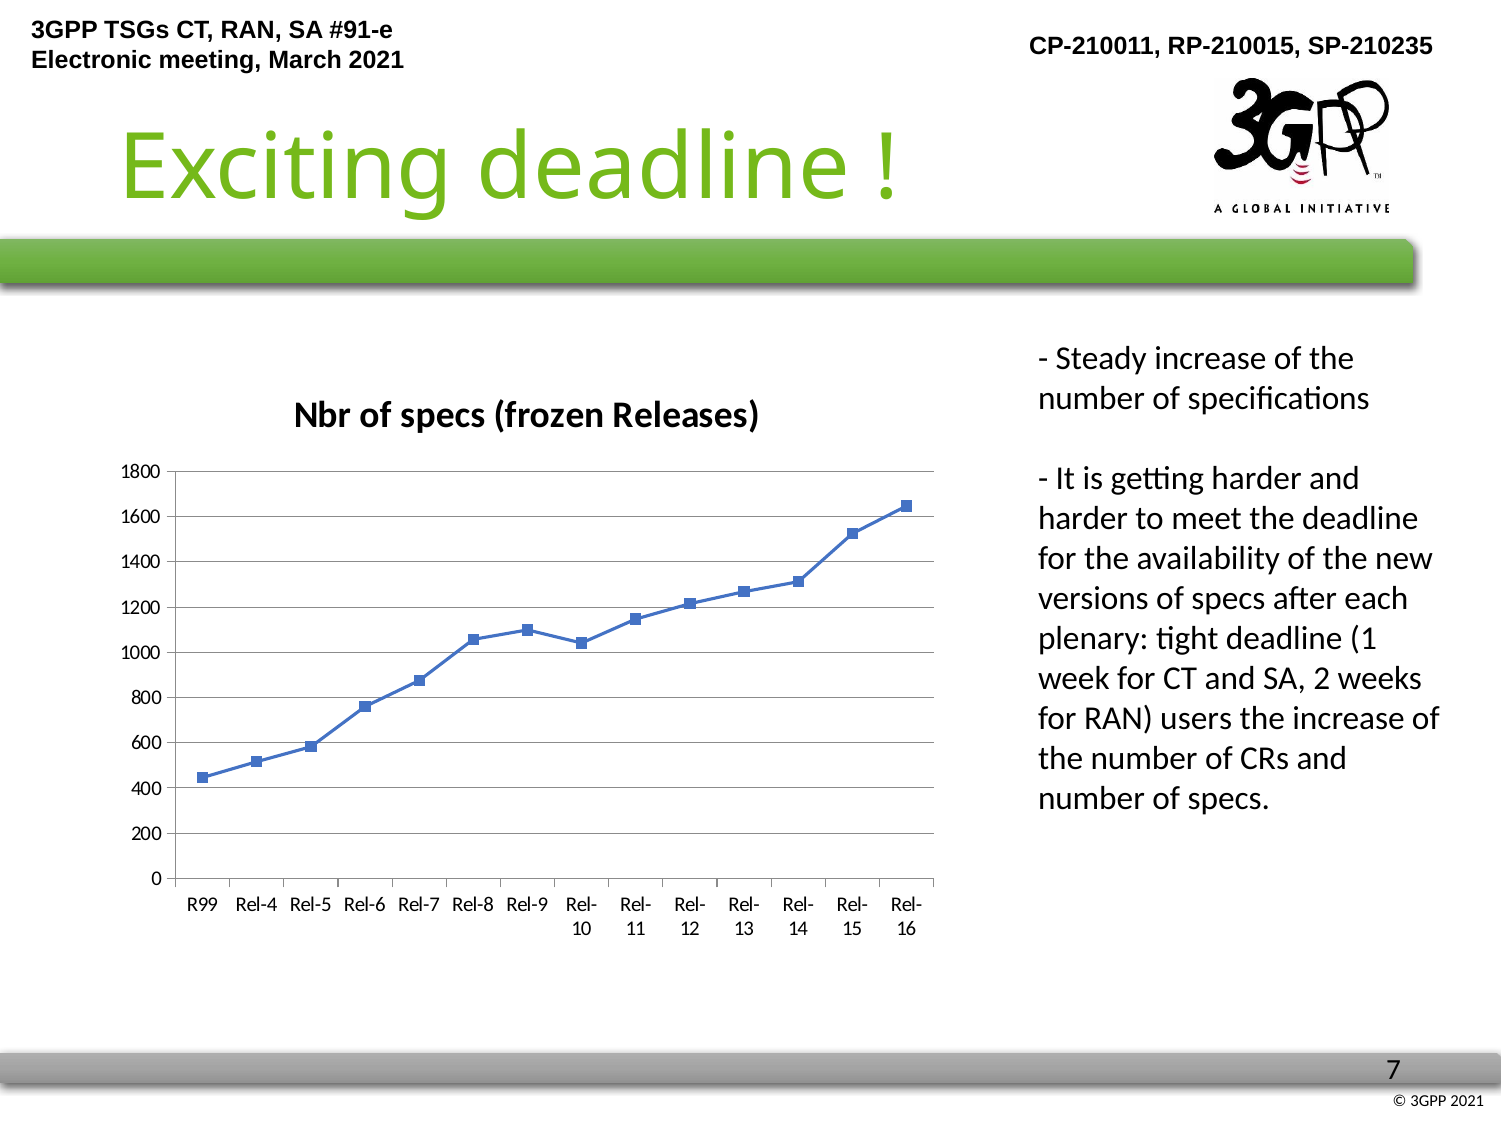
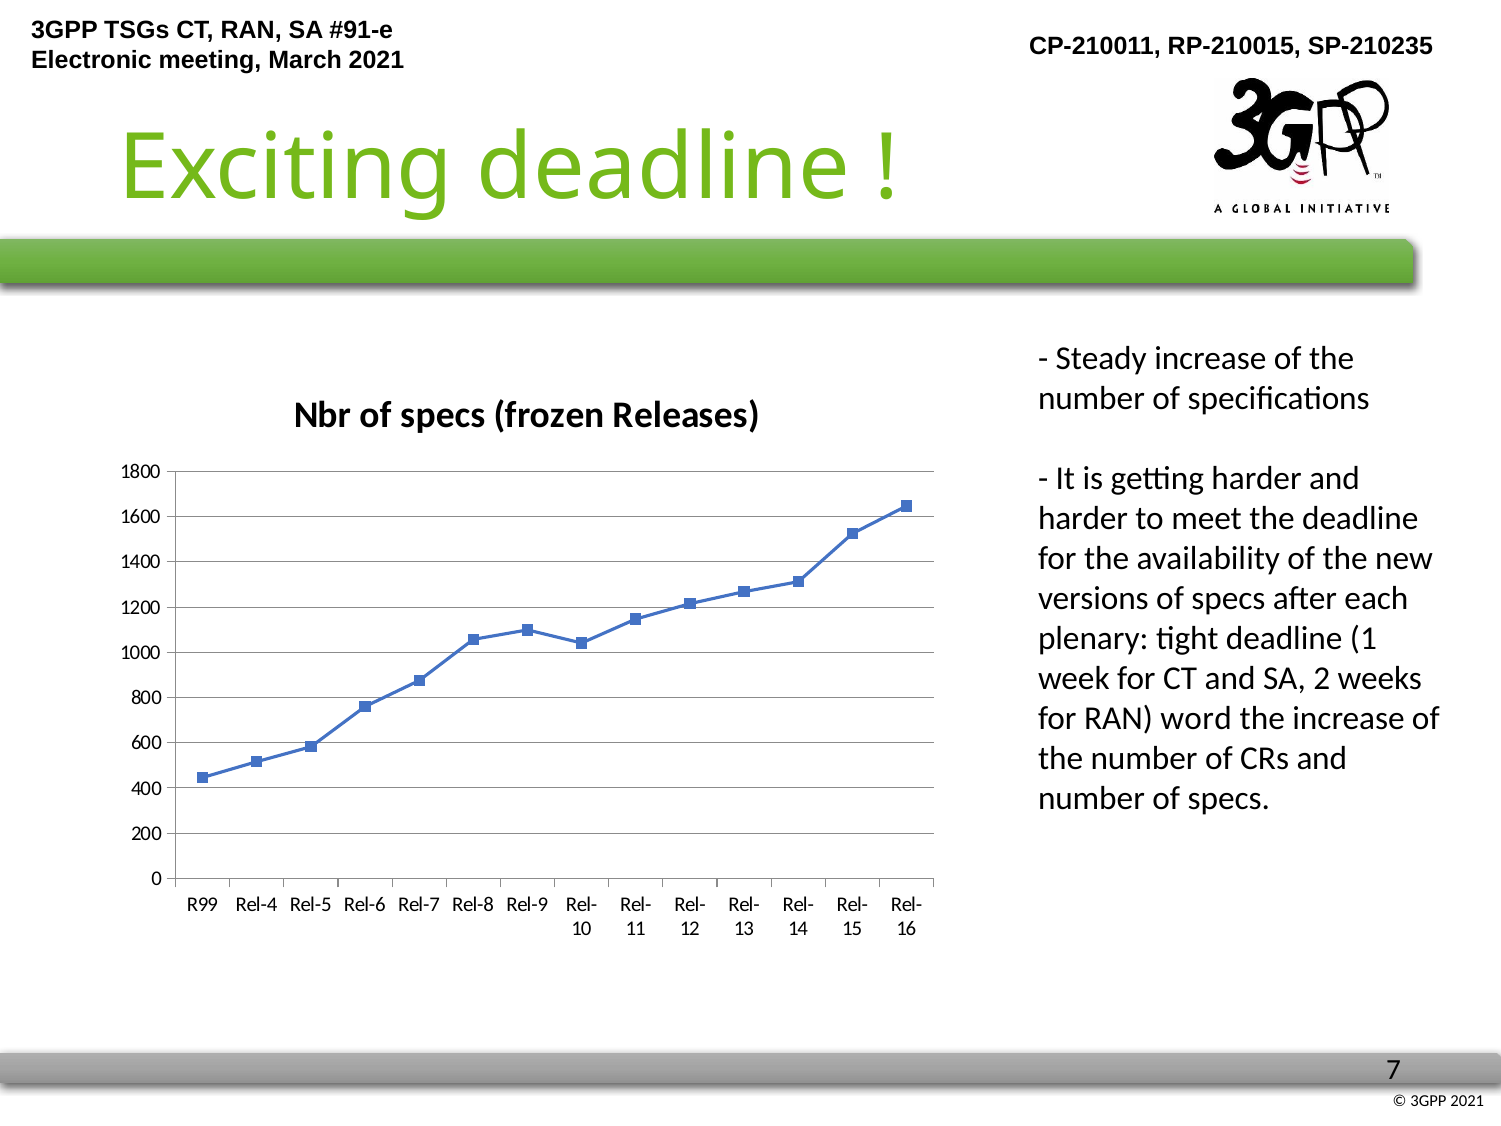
users: users -> word
